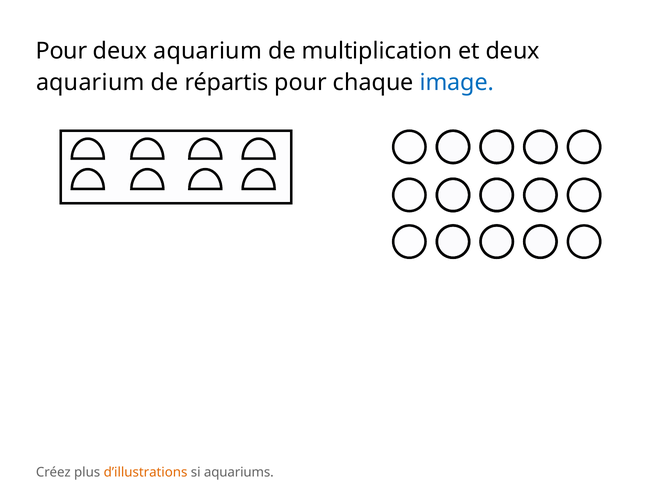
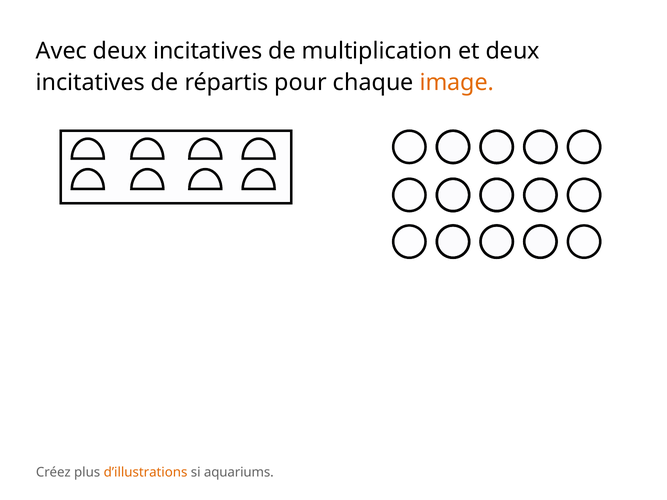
Pour at (62, 51): Pour -> Avec
aquarium at (208, 51): aquarium -> incitatives
aquarium at (90, 83): aquarium -> incitatives
image colour: blue -> orange
